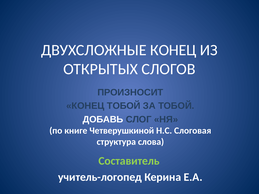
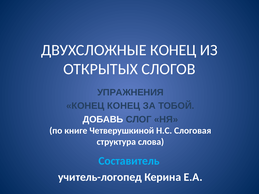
ПРОИЗНОСИТ: ПРОИЗНОСИТ -> УПРАЖНЕНИЯ
КОНЕЦ ТОБОЙ: ТОБОЙ -> КОНЕЦ
Составитель colour: light green -> light blue
